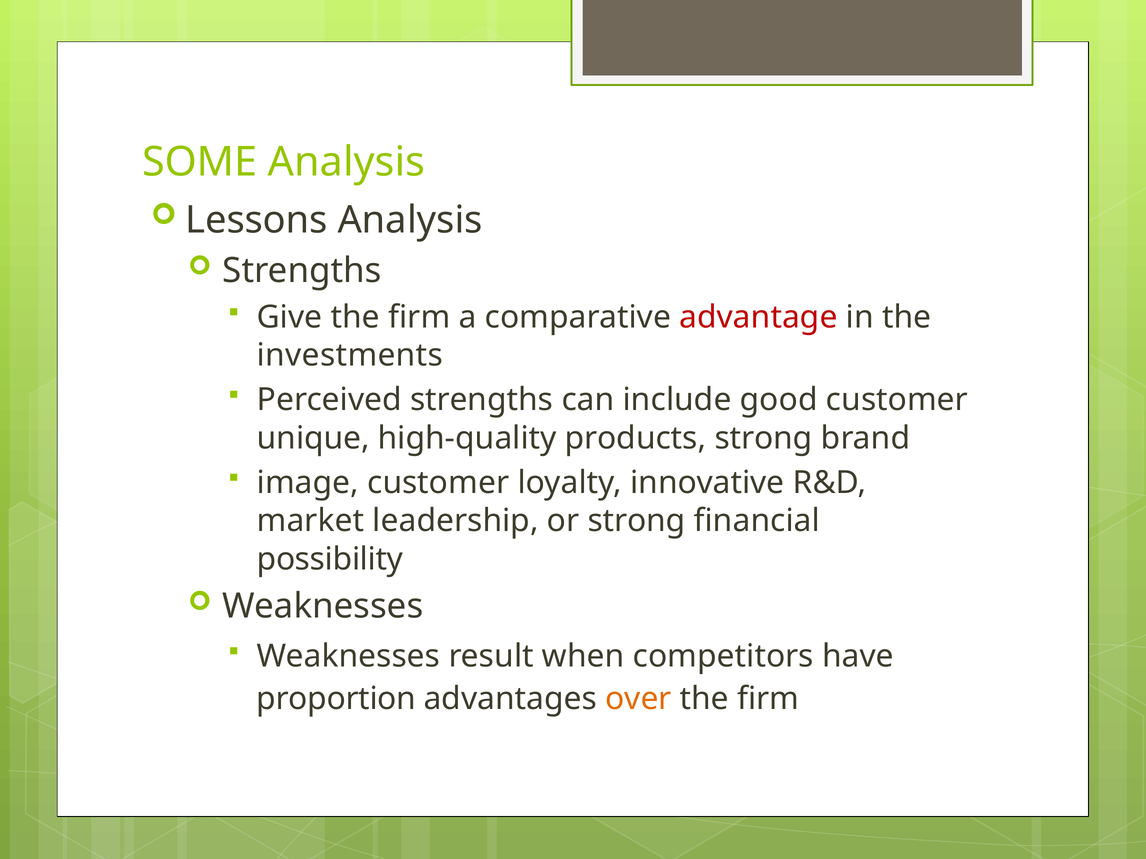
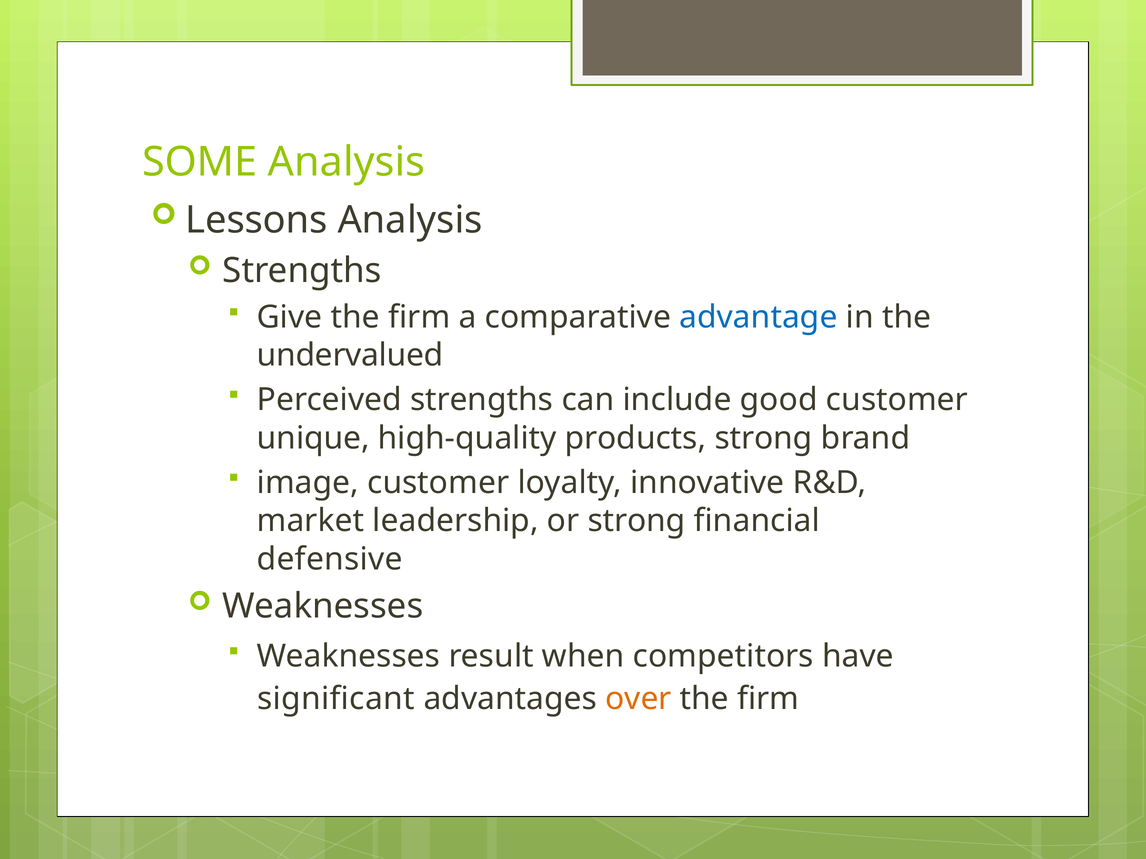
advantage colour: red -> blue
investments: investments -> undervalued
possibility: possibility -> defensive
proportion: proportion -> significant
